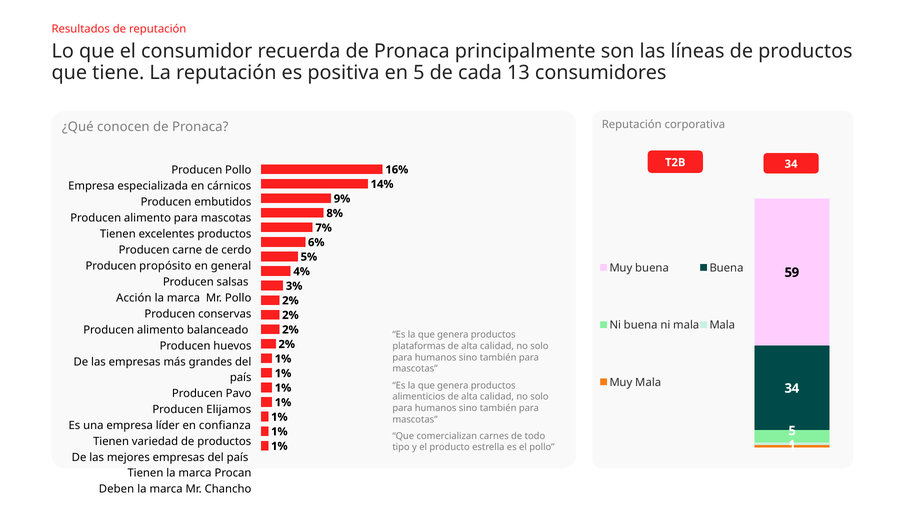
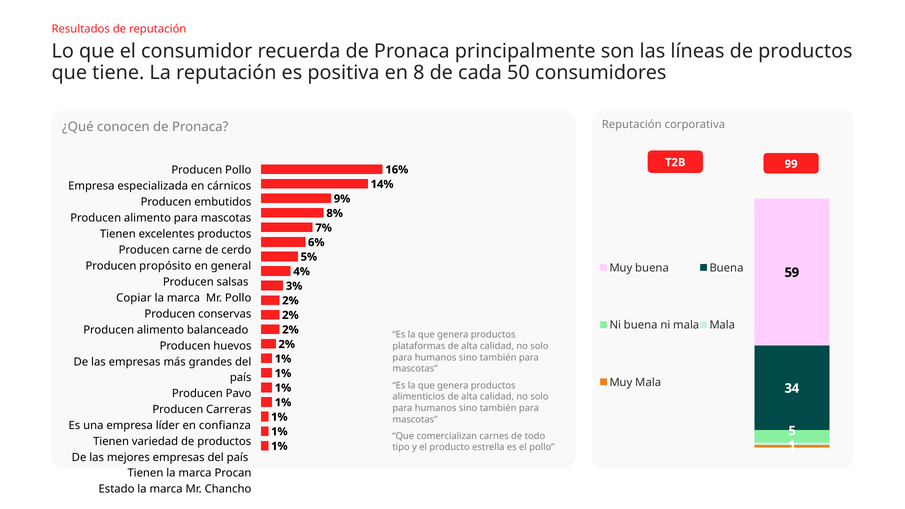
en 5: 5 -> 8
13: 13 -> 50
T2B 34: 34 -> 99
Acción: Acción -> Copiar
Elijamos: Elijamos -> Carreras
Deben: Deben -> Estado
